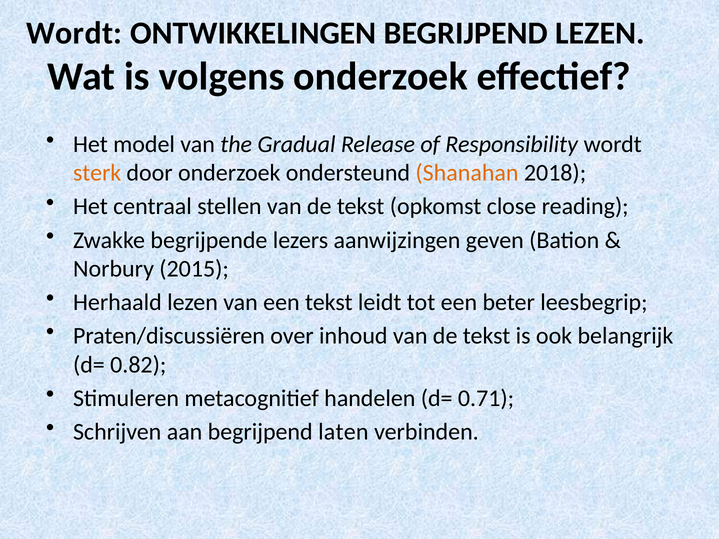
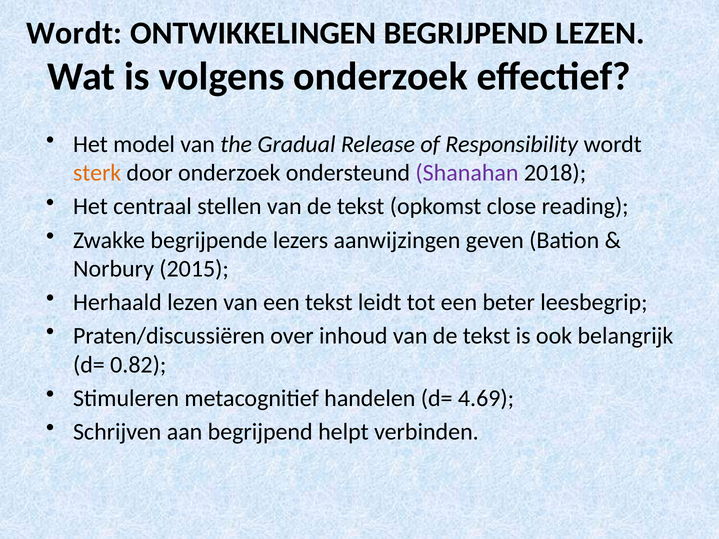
Shanahan colour: orange -> purple
0.71: 0.71 -> 4.69
laten: laten -> helpt
